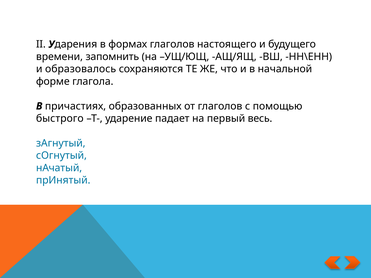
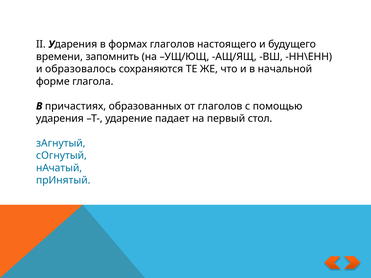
быстрого: быстрого -> ударения
весь: весь -> стол
